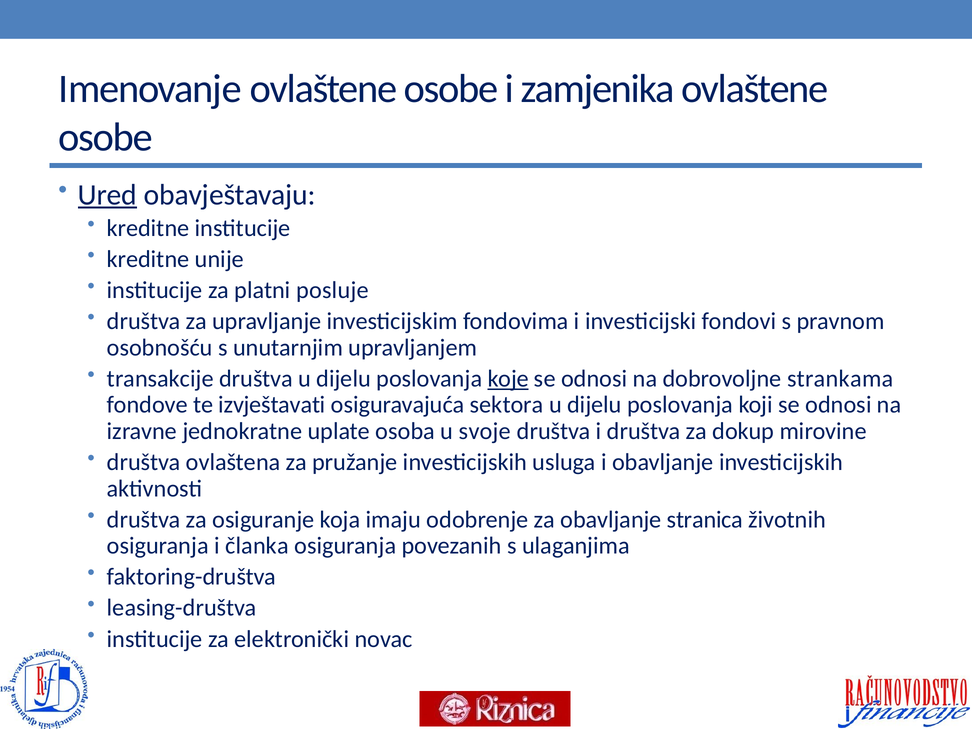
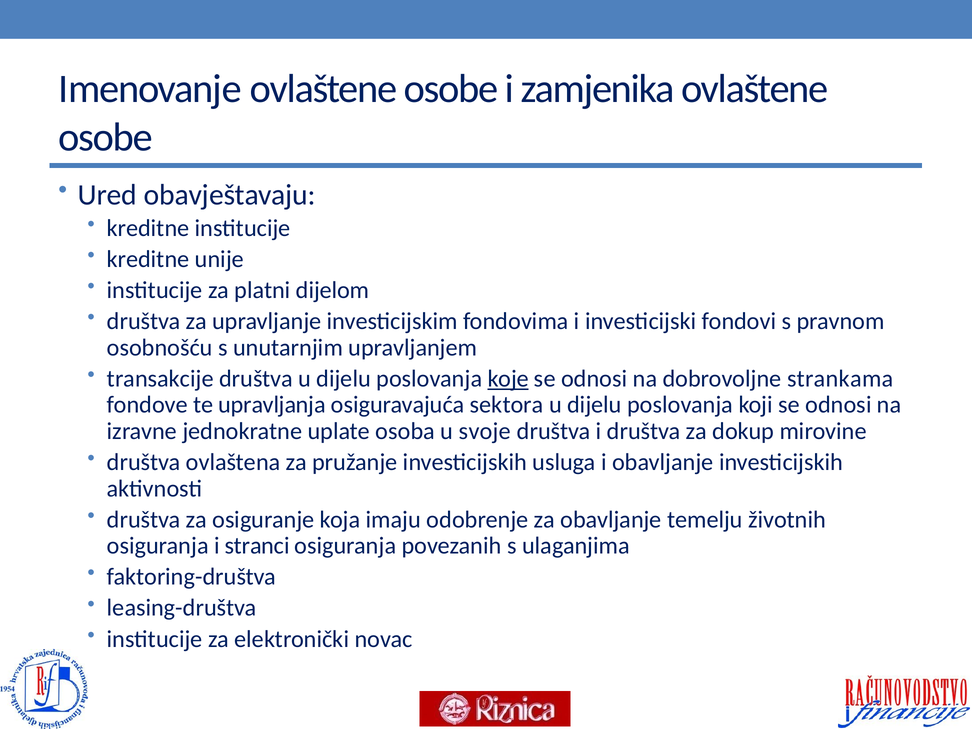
Ured underline: present -> none
posluje: posluje -> dijelom
izvještavati: izvještavati -> upravljanja
stranica: stranica -> temelju
članka: članka -> stranci
